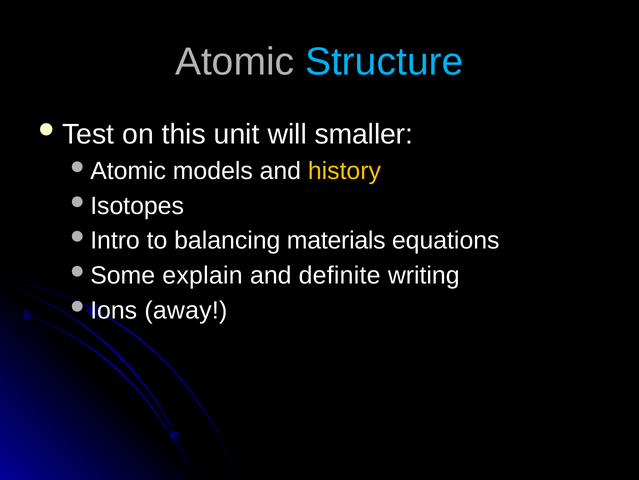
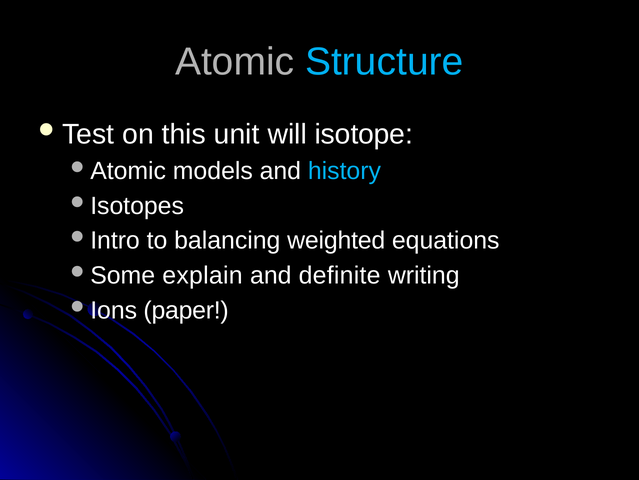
smaller: smaller -> isotope
history colour: yellow -> light blue
materials: materials -> weighted
away: away -> paper
